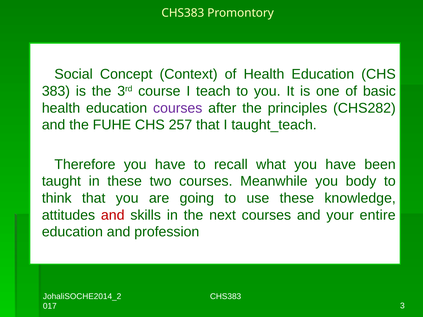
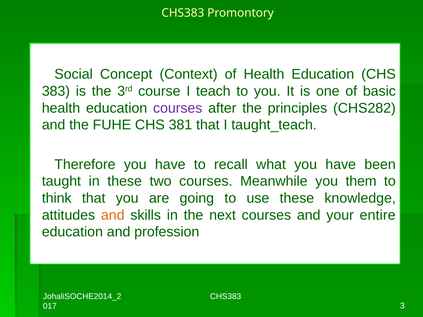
257: 257 -> 381
body: body -> them
and at (113, 215) colour: red -> orange
